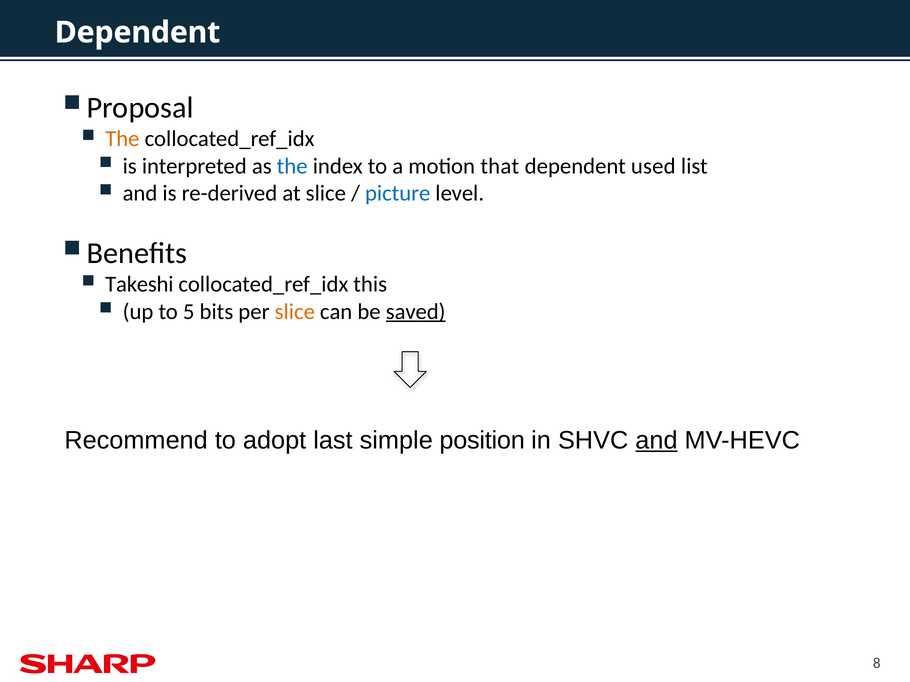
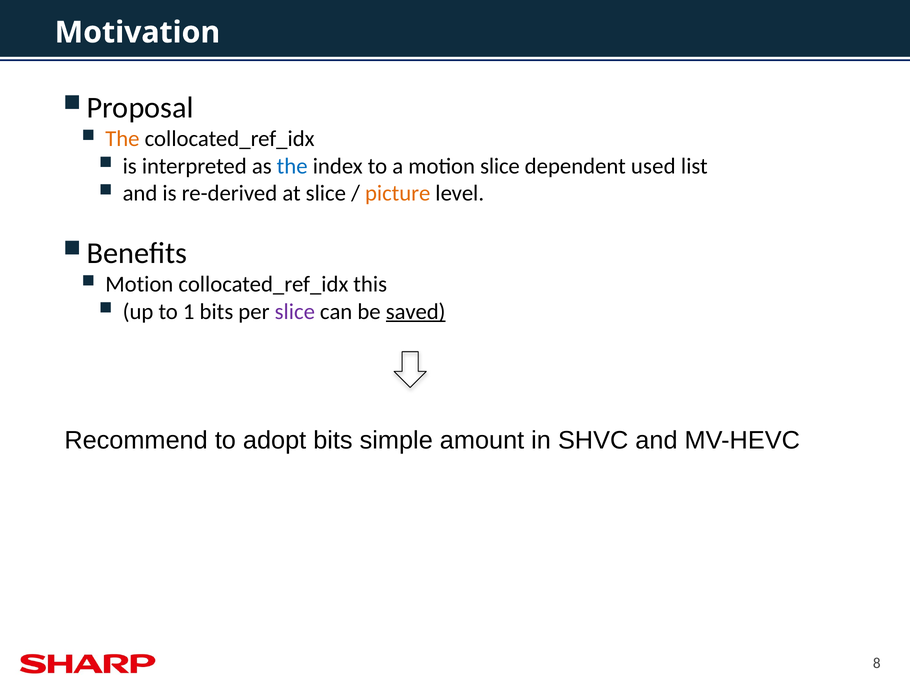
Dependent at (137, 32): Dependent -> Motivation
motion that: that -> slice
picture colour: blue -> orange
Takeshi at (139, 285): Takeshi -> Motion
5: 5 -> 1
slice at (295, 312) colour: orange -> purple
adopt last: last -> bits
position: position -> amount
and at (656, 441) underline: present -> none
